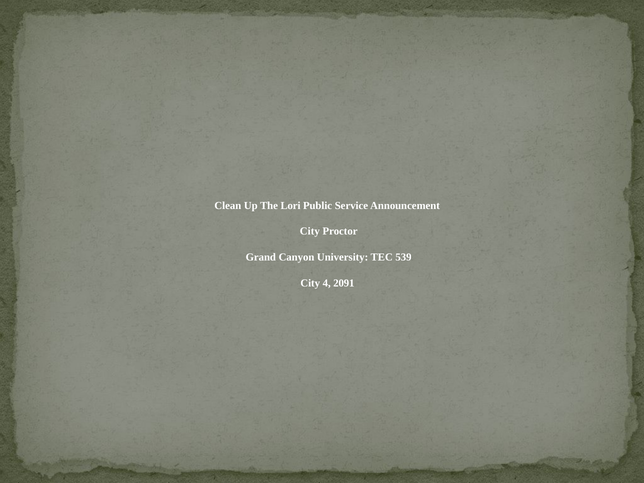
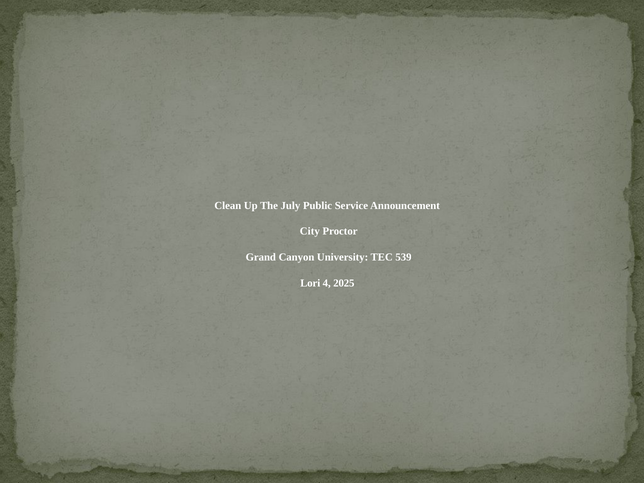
Lori: Lori -> July
City at (310, 283): City -> Lori
2091: 2091 -> 2025
